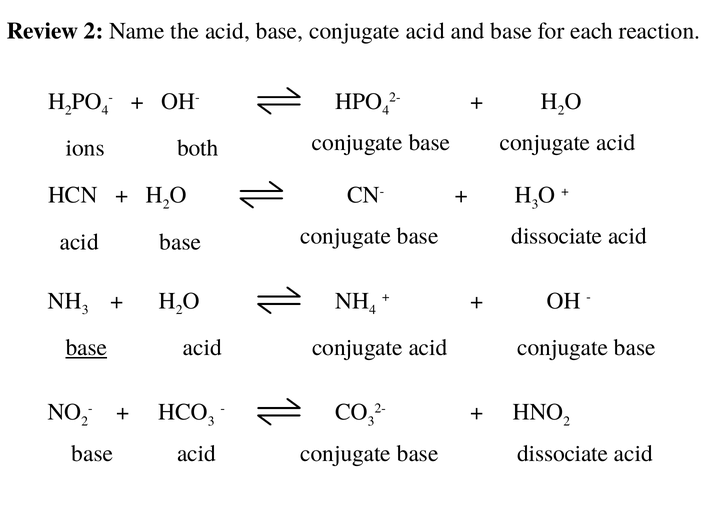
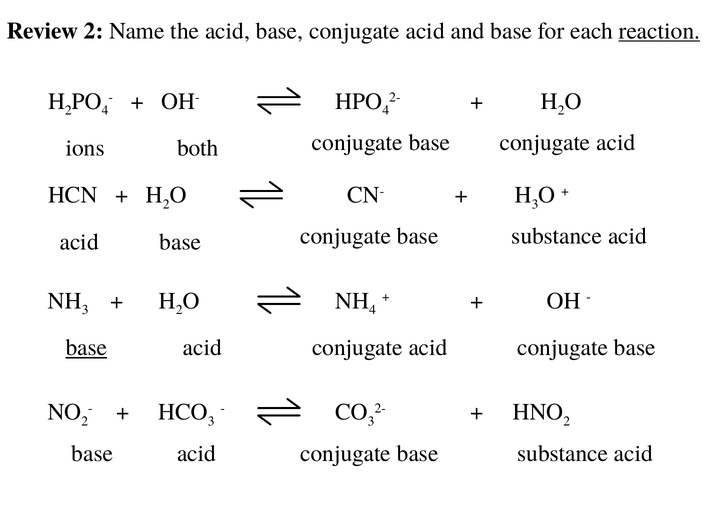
reaction underline: none -> present
dissociate at (557, 236): dissociate -> substance
dissociate at (563, 453): dissociate -> substance
